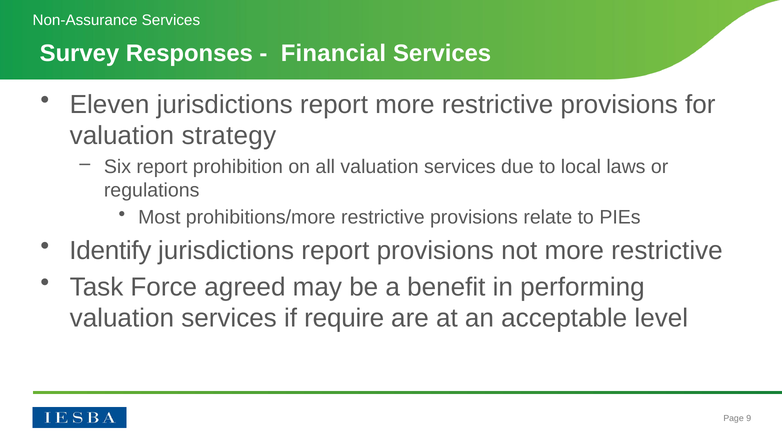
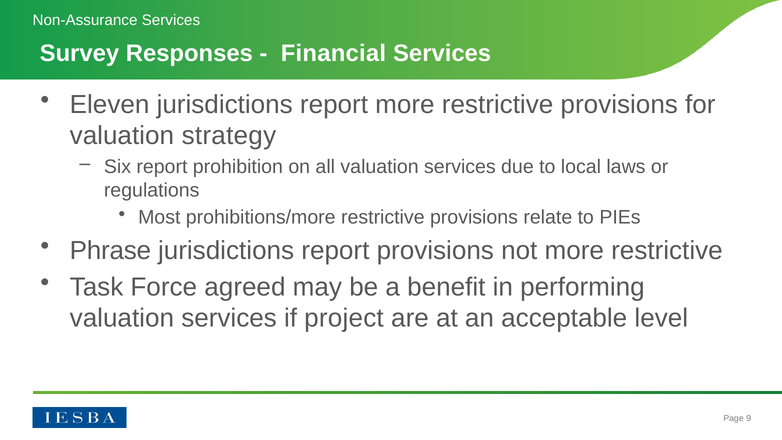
Identify: Identify -> Phrase
require: require -> project
